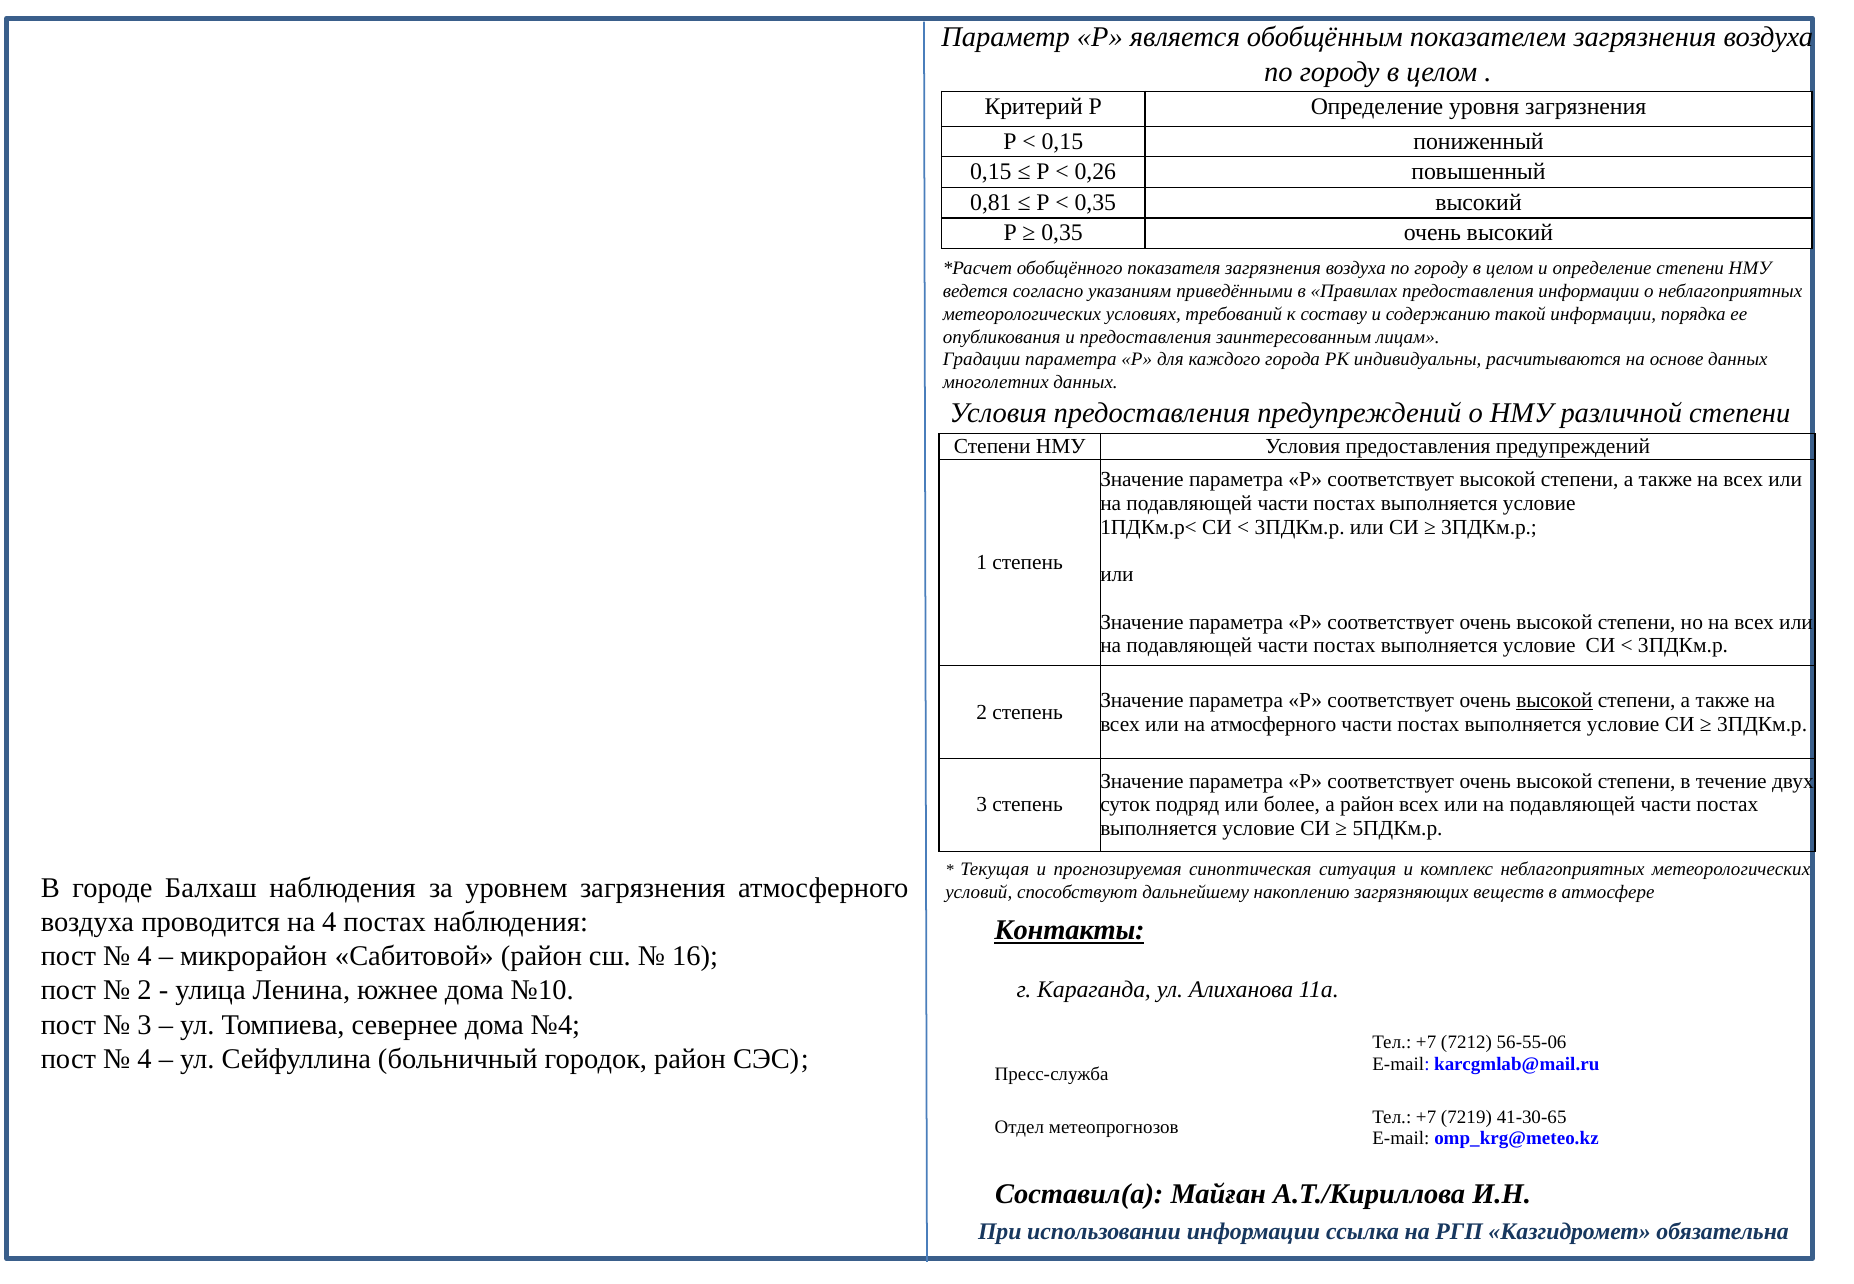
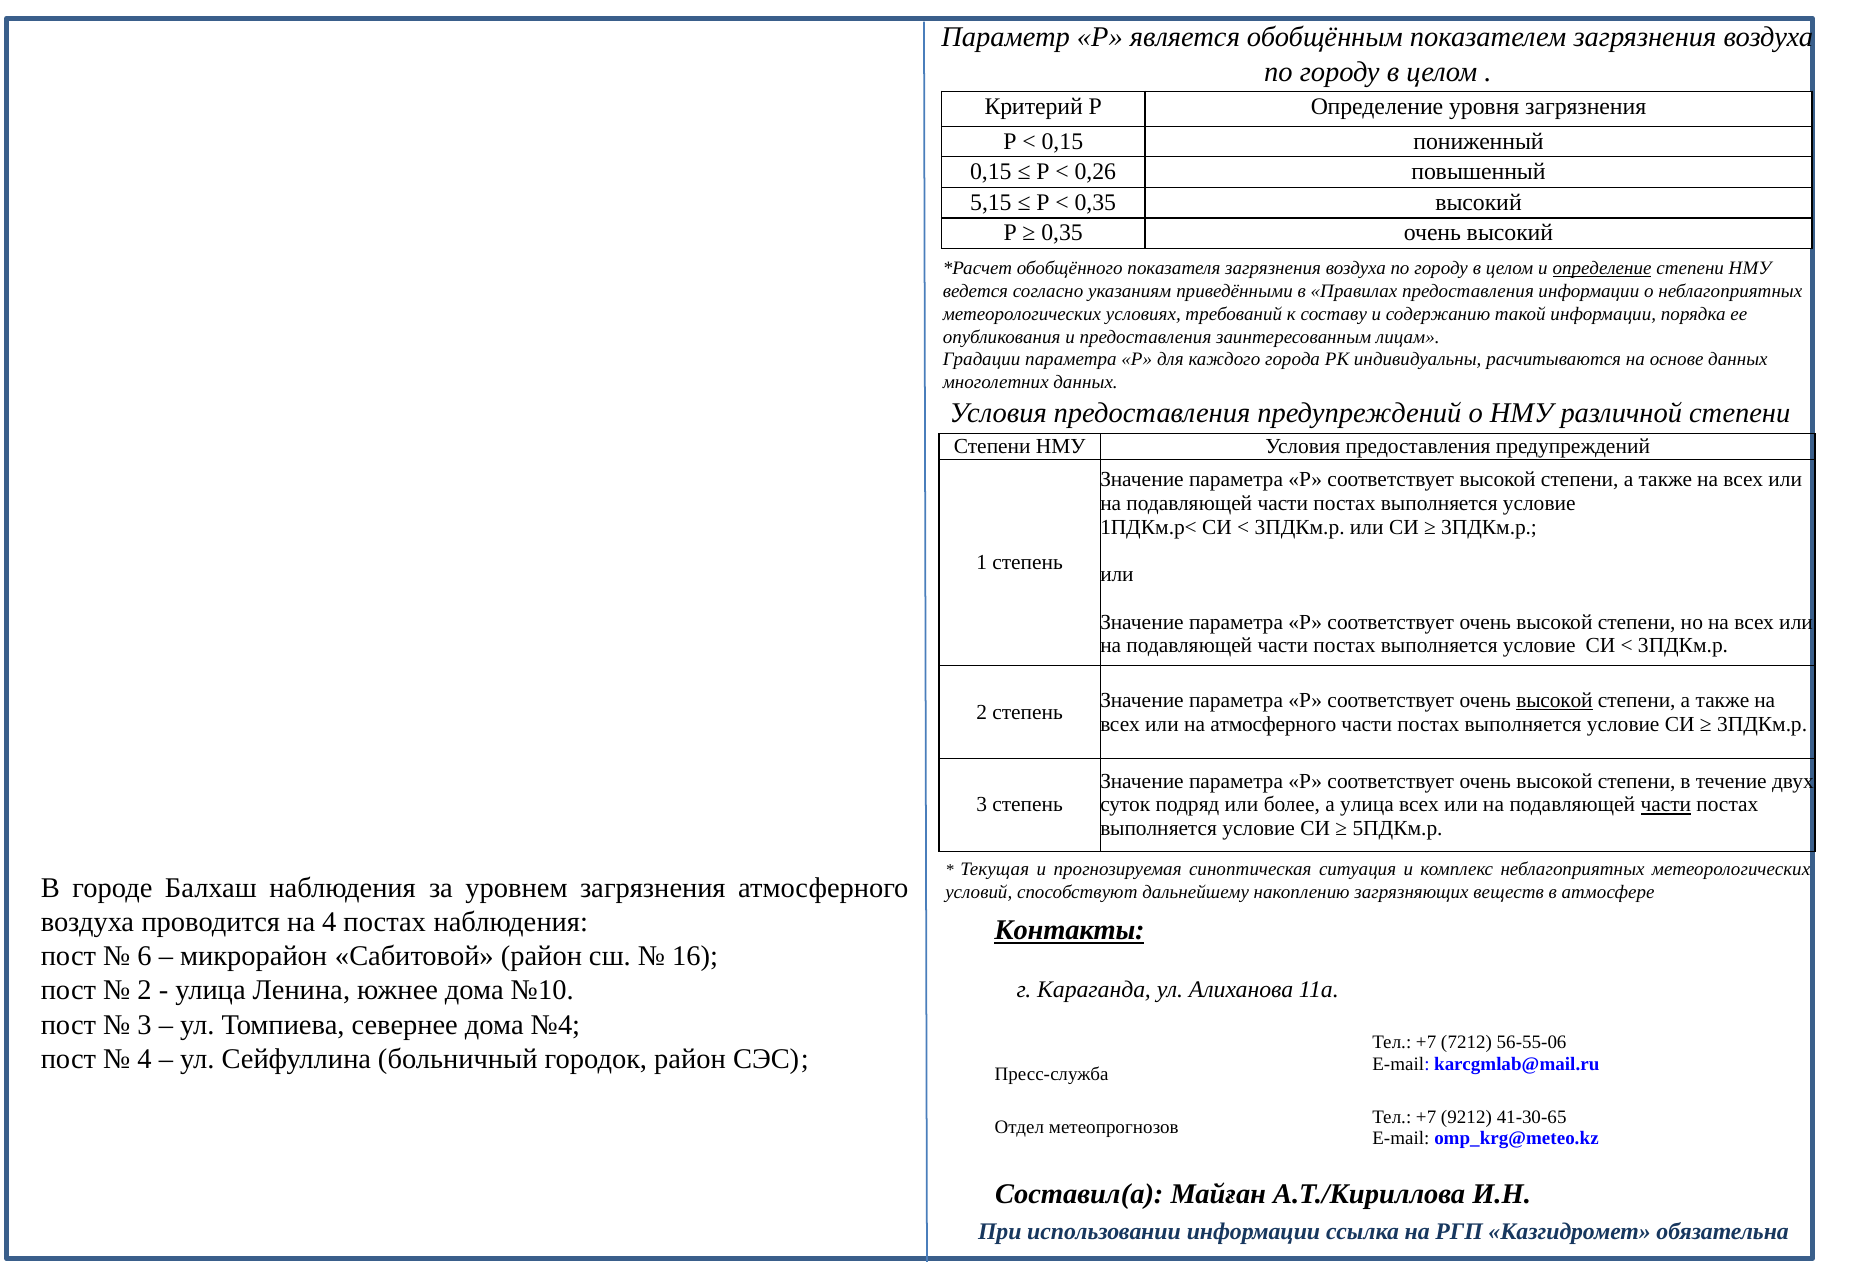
0,81: 0,81 -> 5,15
определение at (1602, 268) underline: none -> present
а район: район -> улица
части at (1666, 805) underline: none -> present
4 at (145, 956): 4 -> 6
7219: 7219 -> 9212
